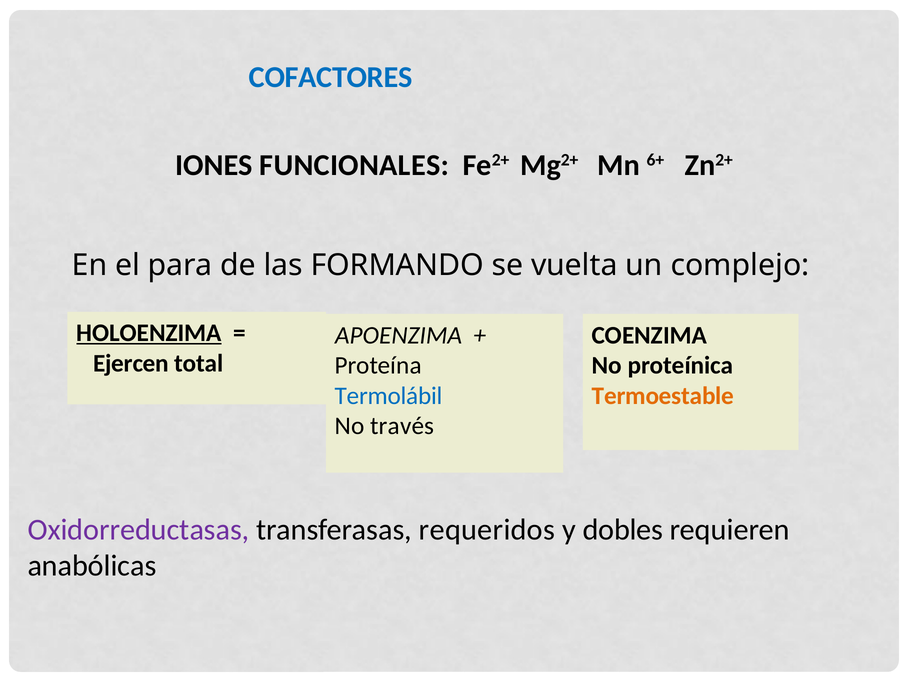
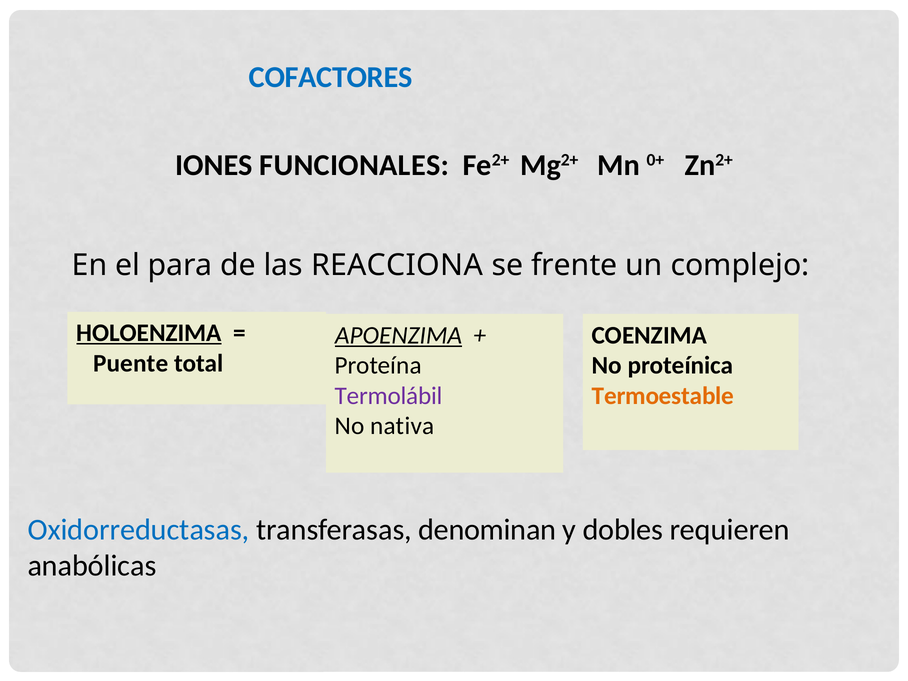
6+: 6+ -> 0+
FORMANDO: FORMANDO -> REACCIONA
vuelta: vuelta -> frente
APOENZIMA underline: none -> present
Ejercen: Ejercen -> Puente
Termolábil colour: blue -> purple
través: través -> nativa
Oxidorreductasas colour: purple -> blue
requeridos: requeridos -> denominan
